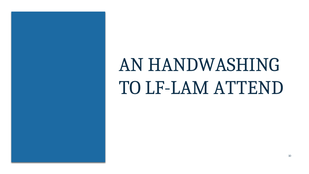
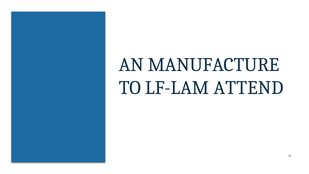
HANDWASHING: HANDWASHING -> MANUFACTURE
